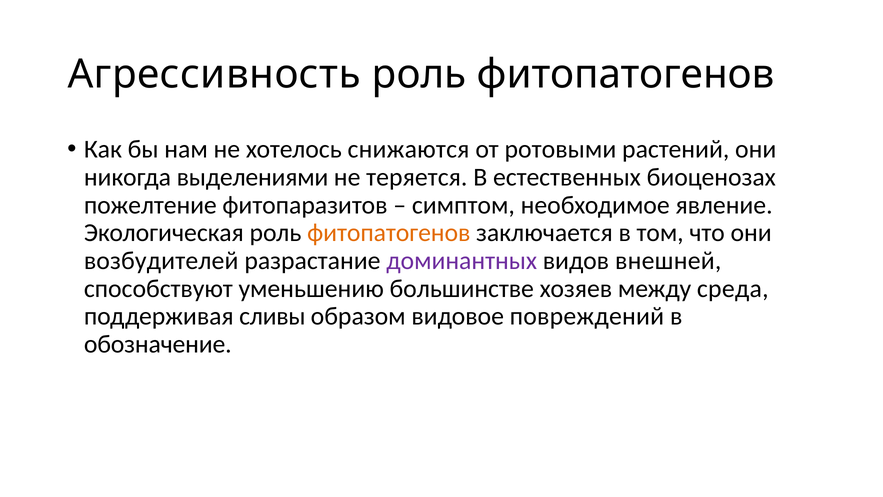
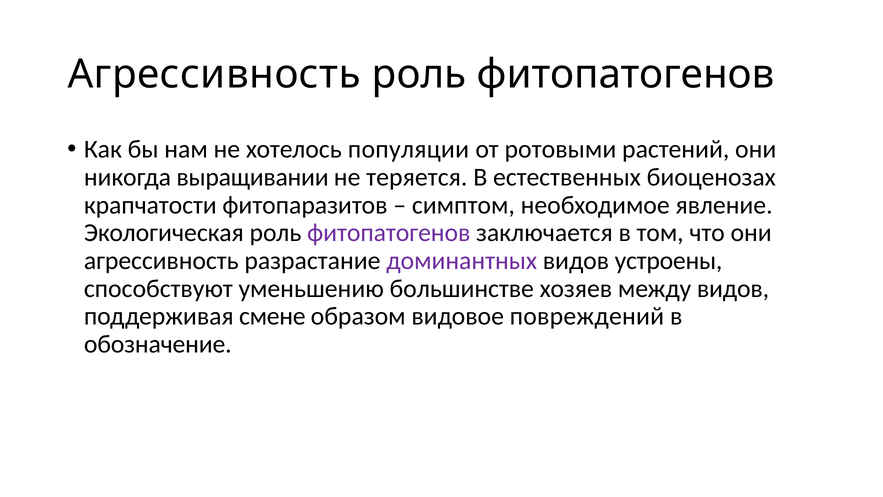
снижаются: снижаются -> популяции
выделениями: выделениями -> выращивании
пожелтение: пожелтение -> крапчатости
фитопатогенов at (389, 233) colour: orange -> purple
возбудителей at (161, 261): возбудителей -> агрессивность
внешней: внешней -> устроены
между среда: среда -> видов
сливы: сливы -> смене
